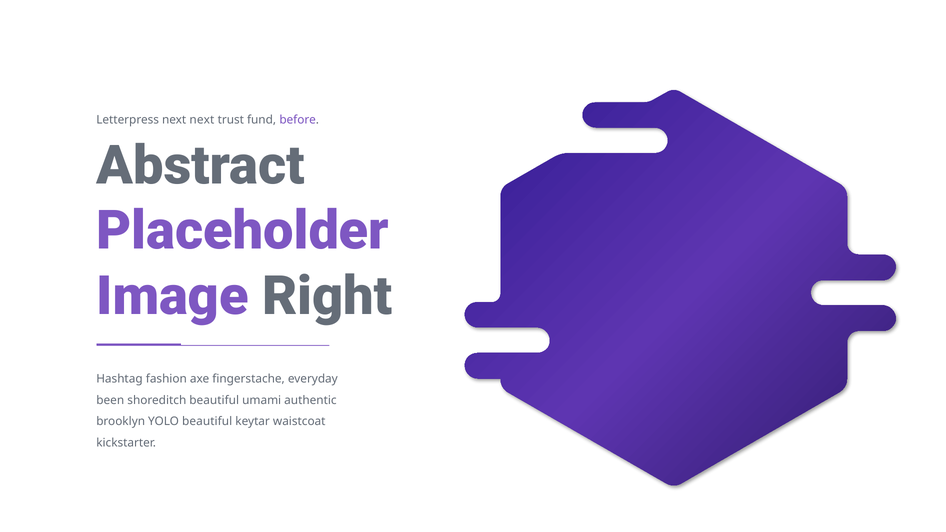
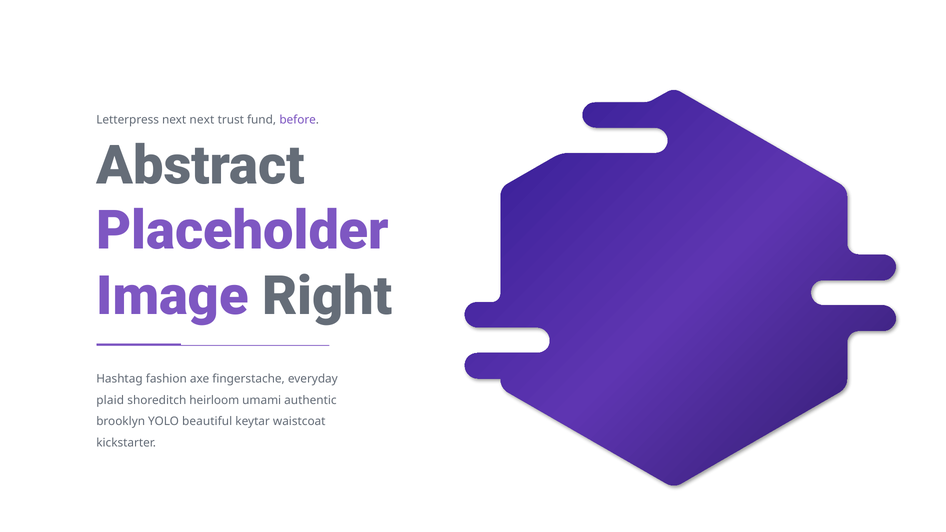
been: been -> plaid
shoreditch beautiful: beautiful -> heirloom
